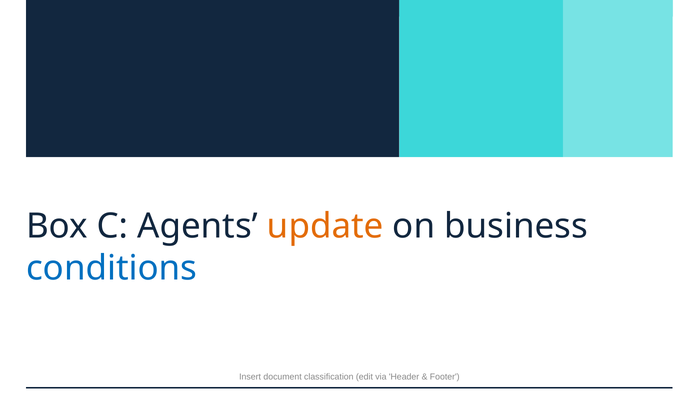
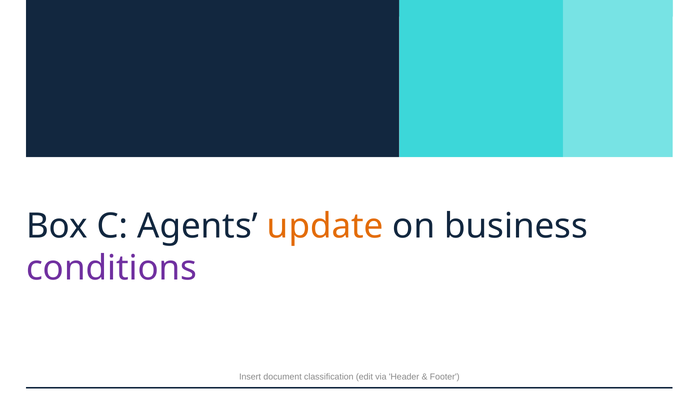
conditions colour: blue -> purple
